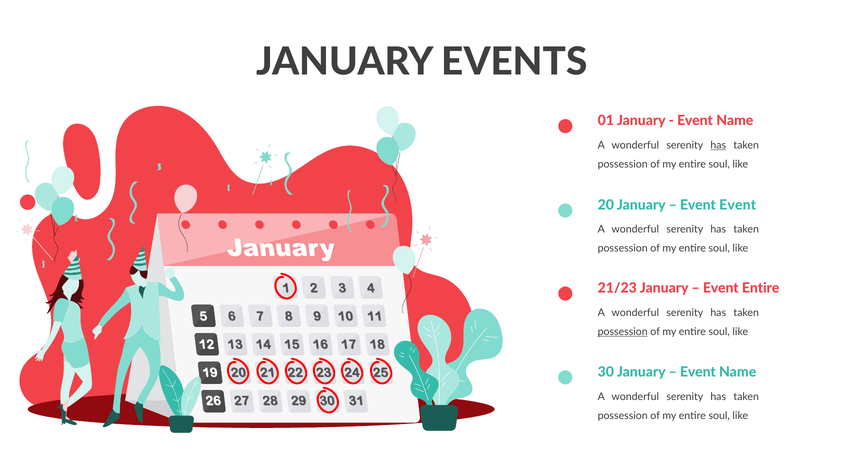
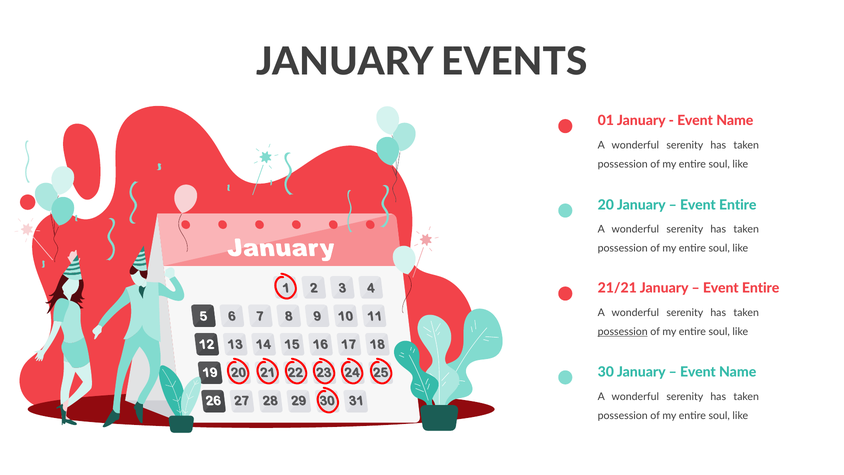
has at (718, 145) underline: present -> none
Event at (738, 205): Event -> Entire
21/23: 21/23 -> 21/21
